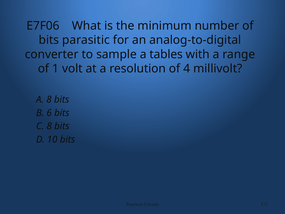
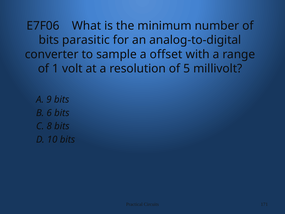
tables: tables -> offset
4: 4 -> 5
A 8: 8 -> 9
